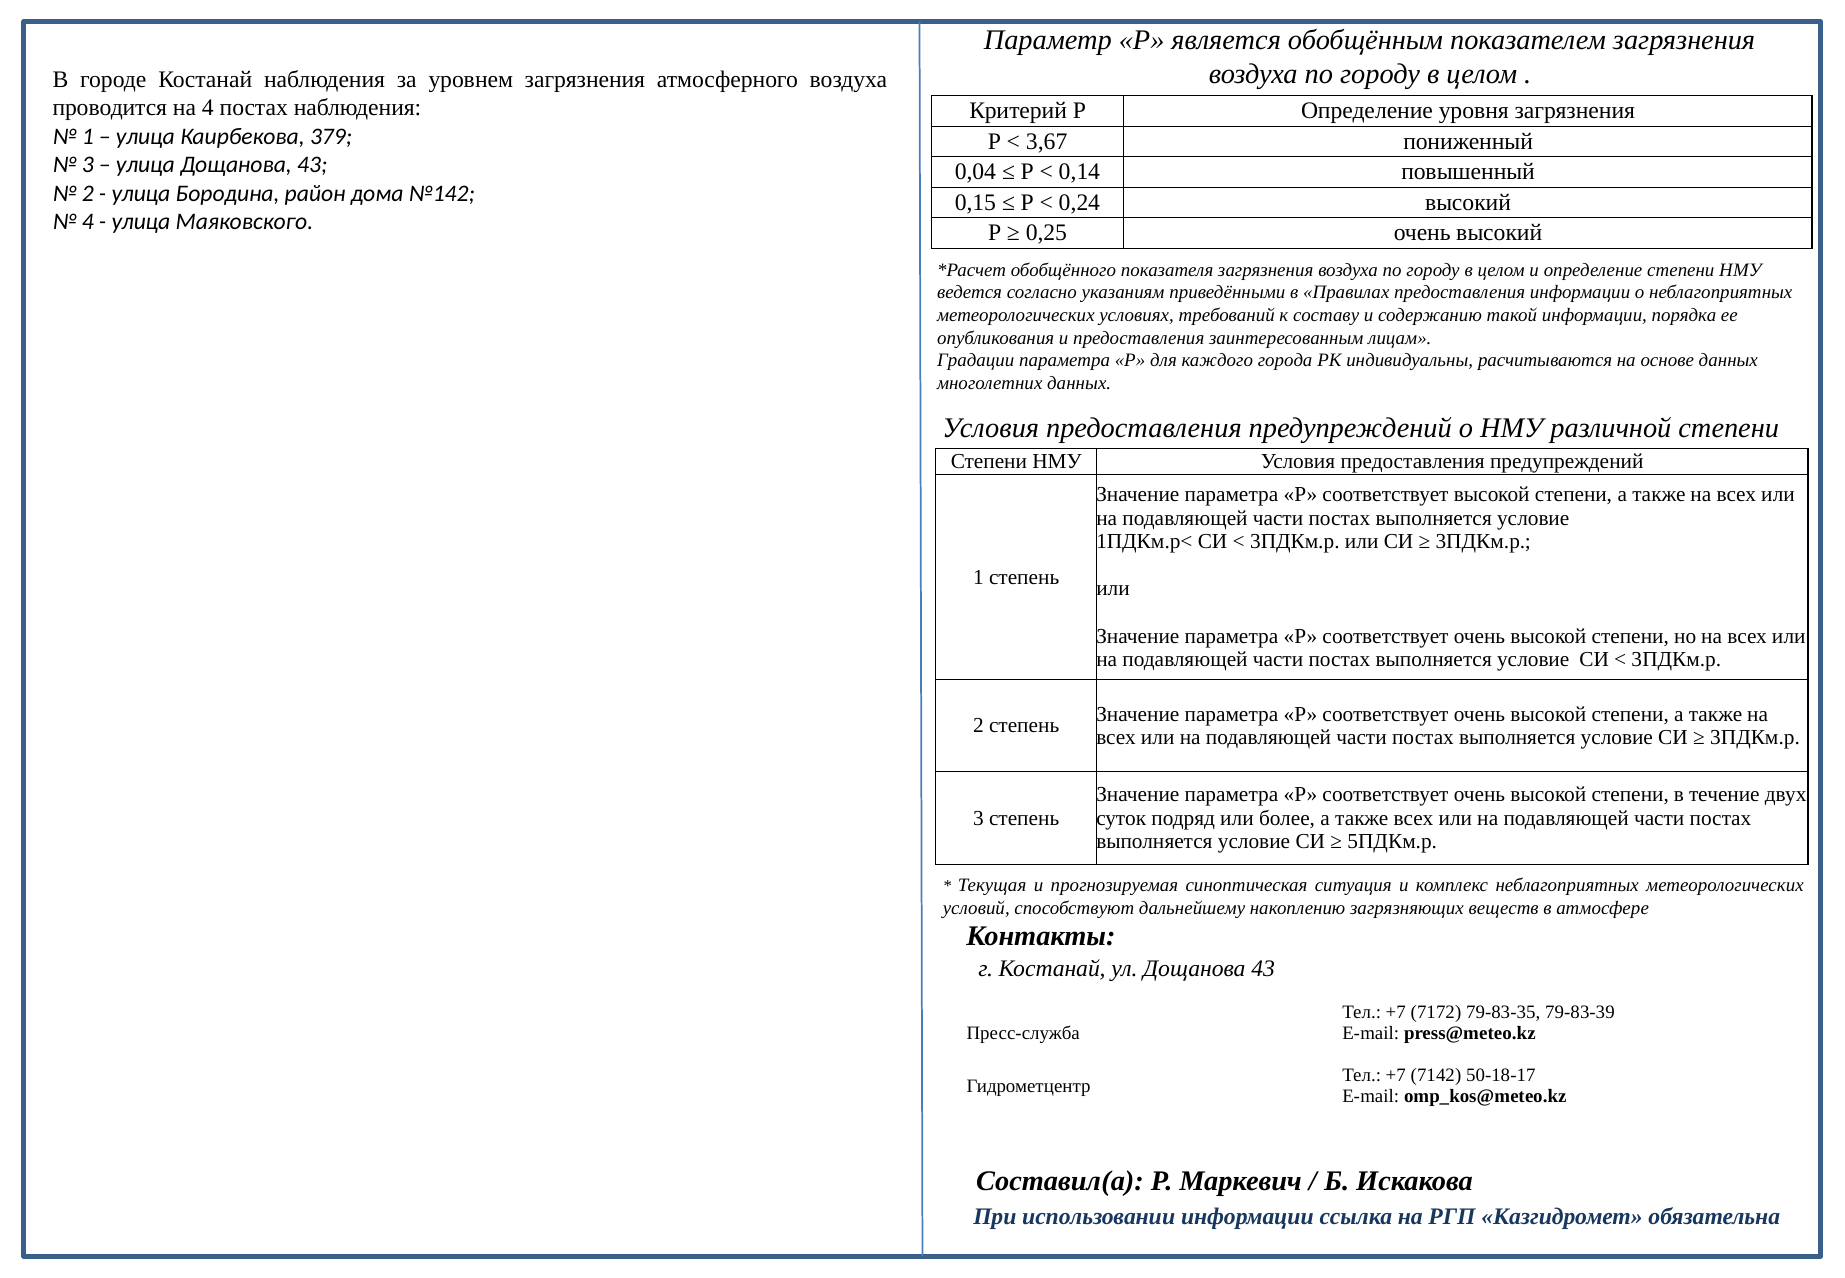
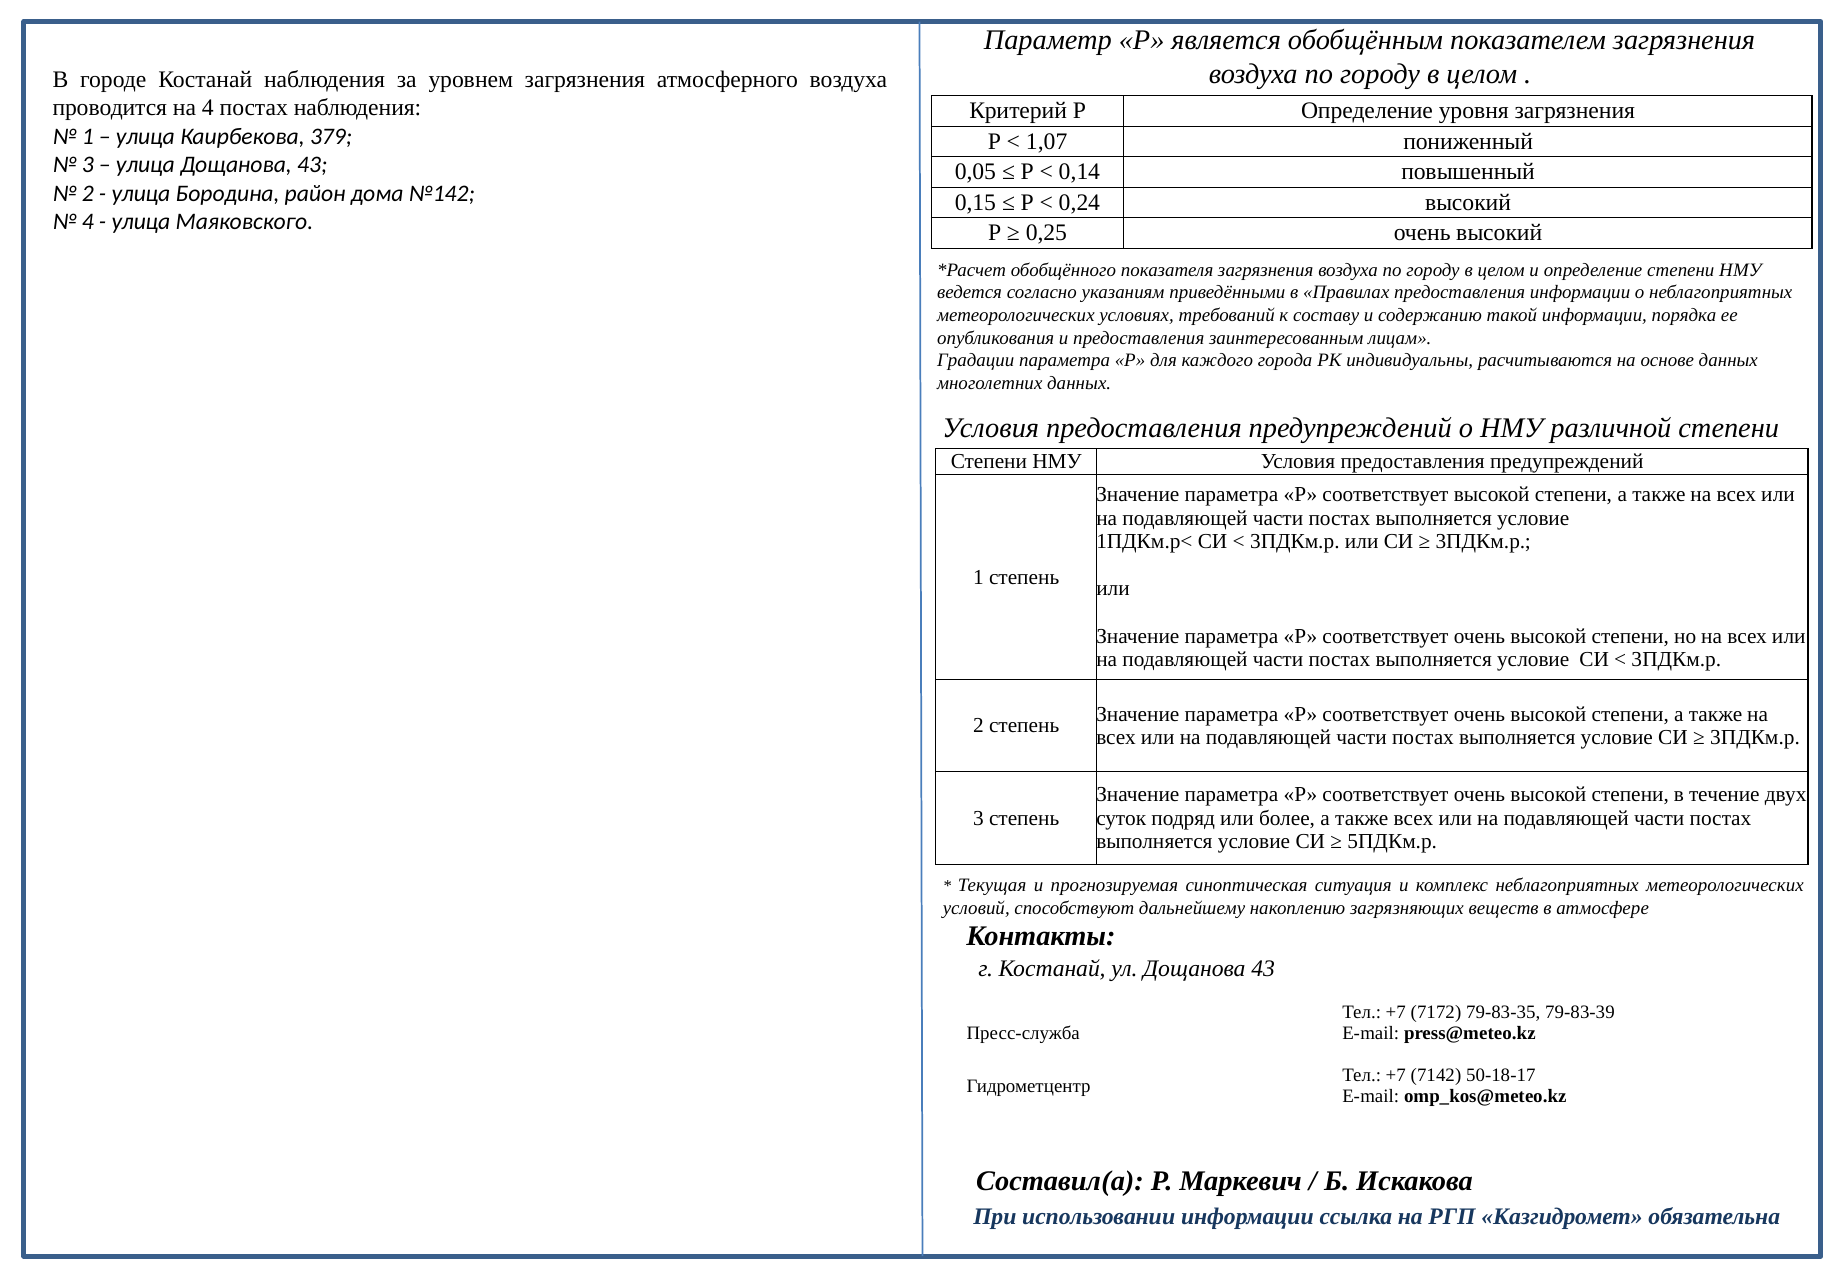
3,67: 3,67 -> 1,07
0,04: 0,04 -> 0,05
